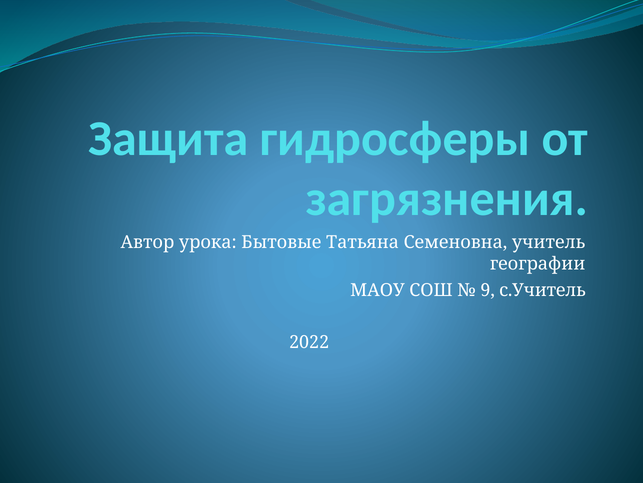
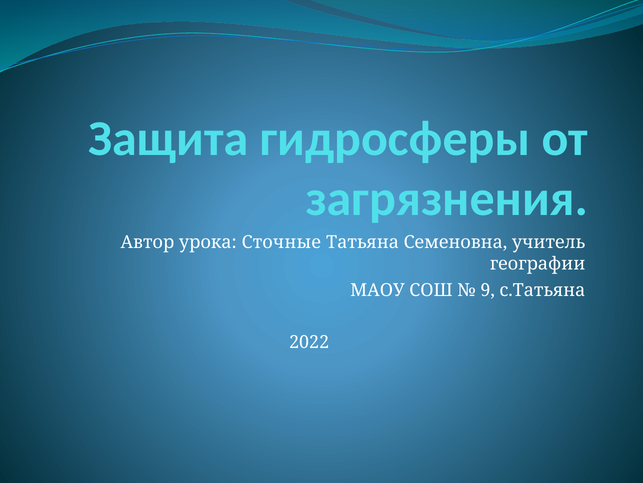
Бытовые: Бытовые -> Сточные
с.Учитель: с.Учитель -> с.Татьяна
